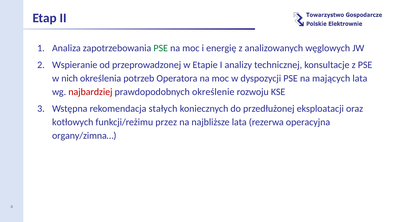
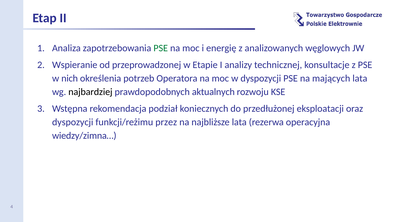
najbardziej colour: red -> black
określenie: określenie -> aktualnych
stałych: stałych -> podział
kotłowych at (73, 122): kotłowych -> dyspozycji
organy/zimna…: organy/zimna… -> wiedzy/zimna…
